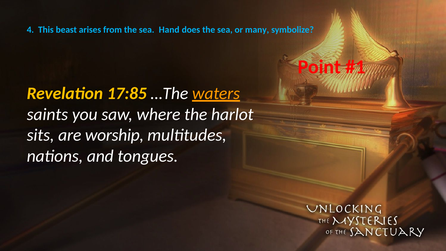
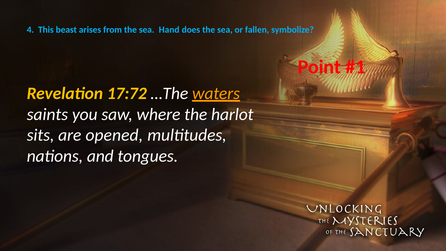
many: many -> fallen
17:85: 17:85 -> 17:72
worship: worship -> opened
